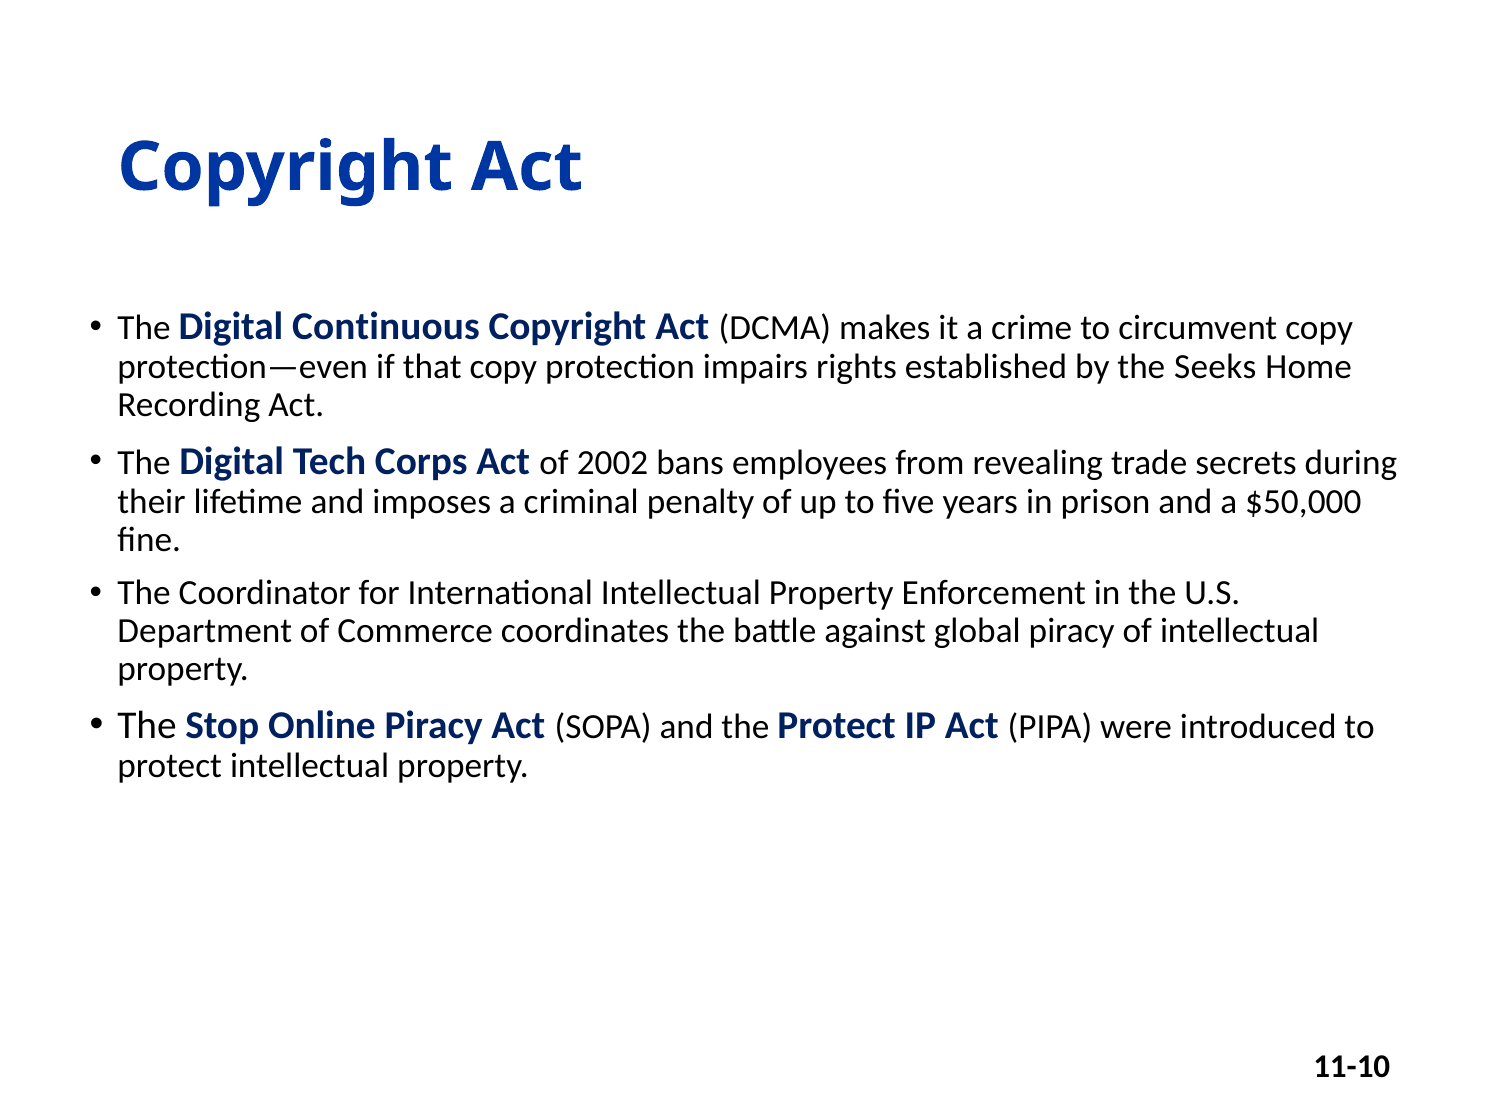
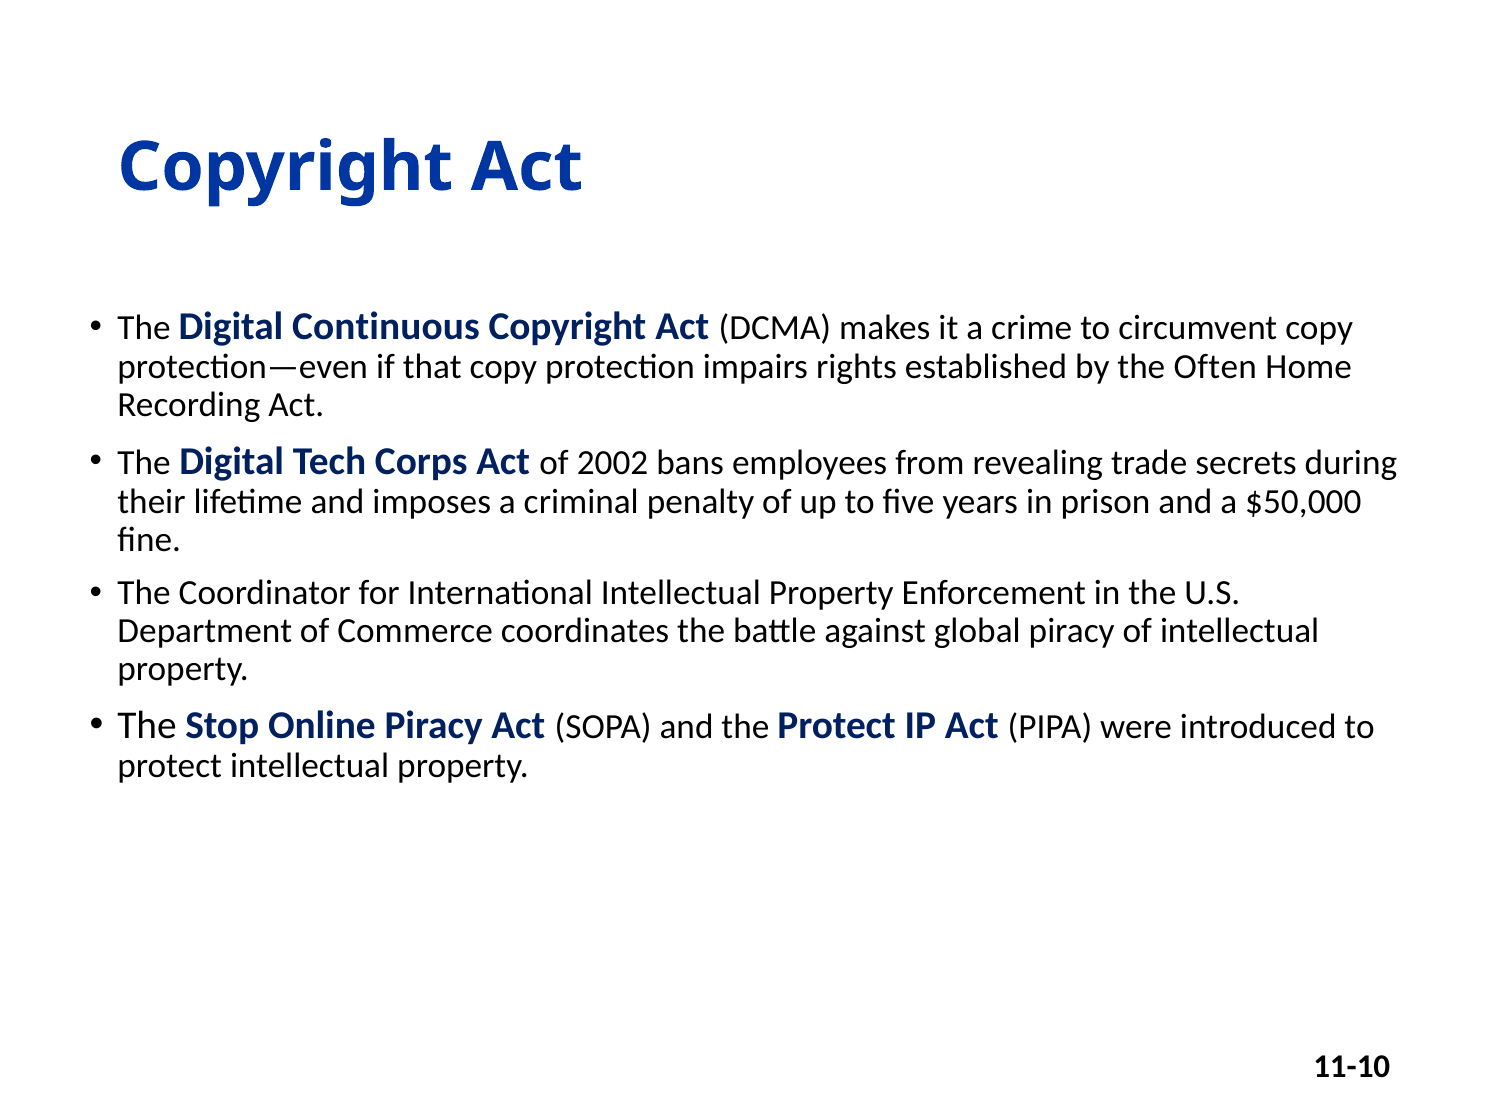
Seeks: Seeks -> Often
